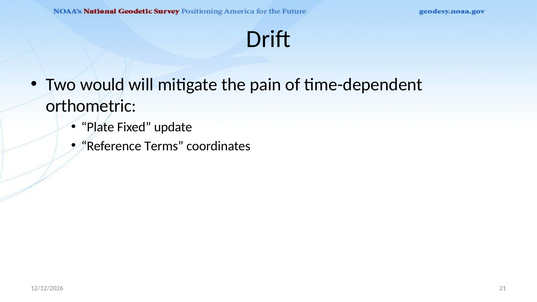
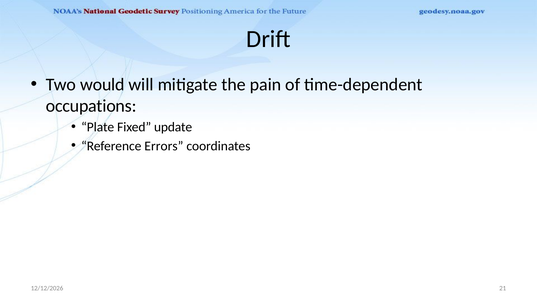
orthometric: orthometric -> occupations
Terms: Terms -> Errors
